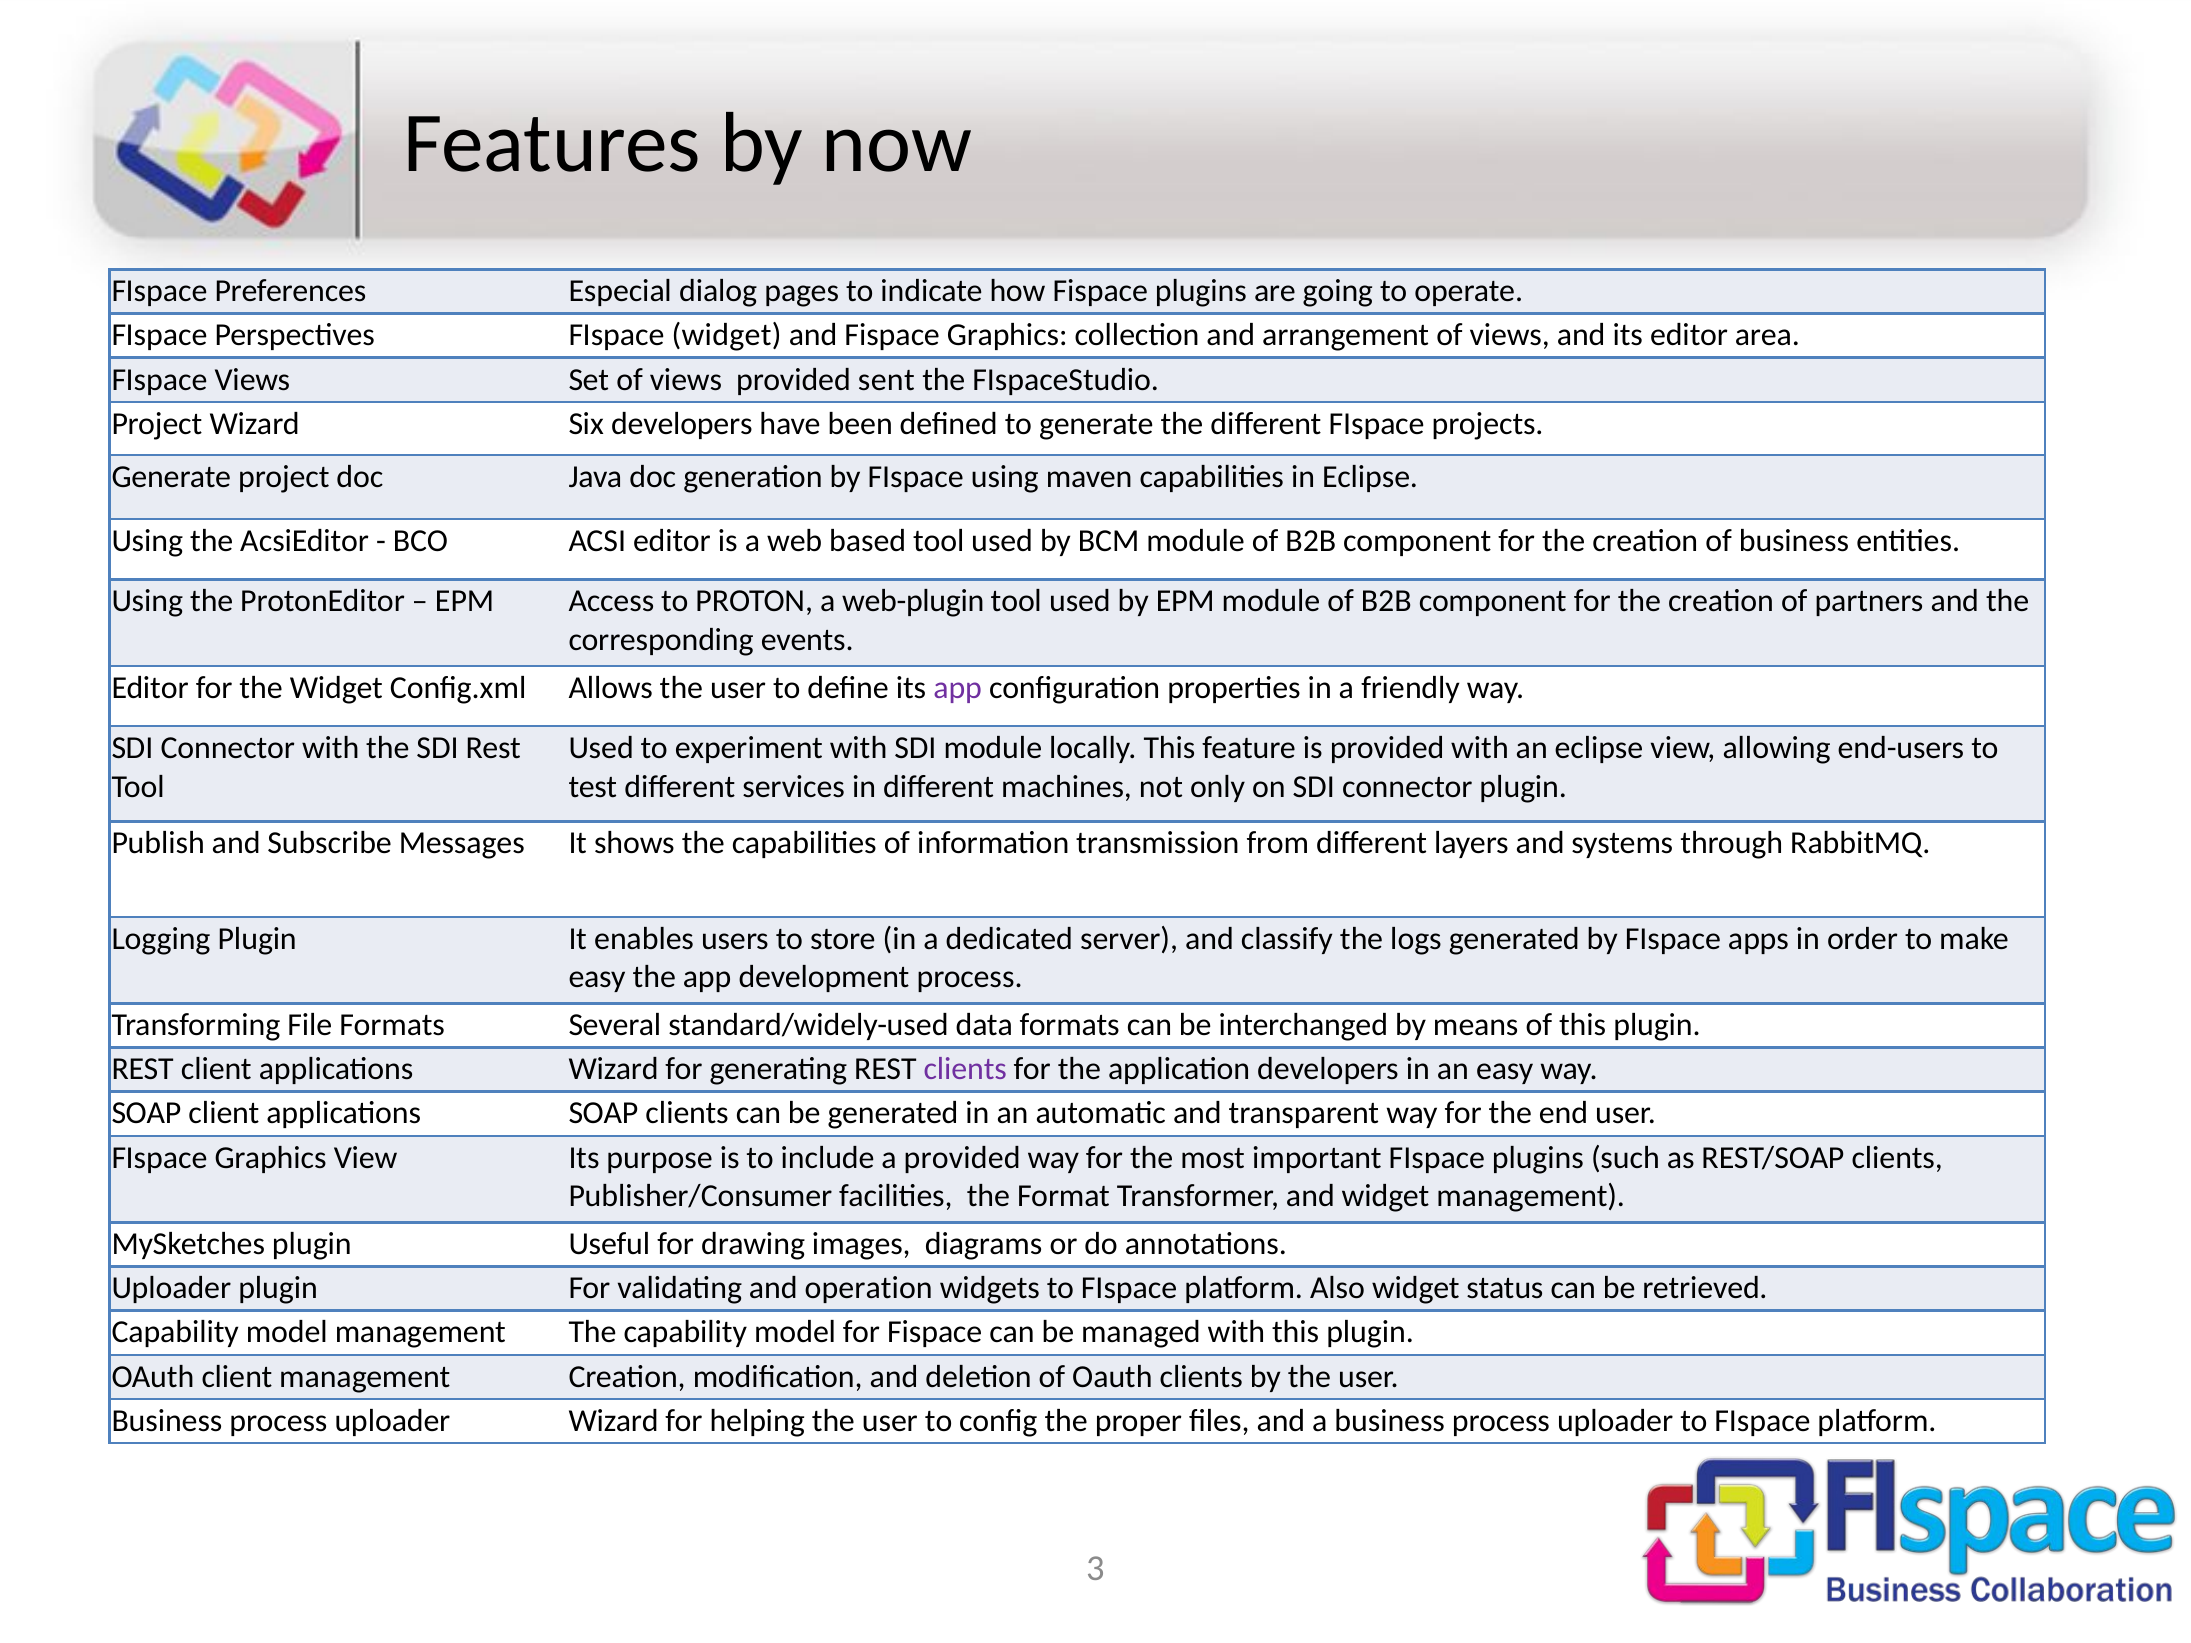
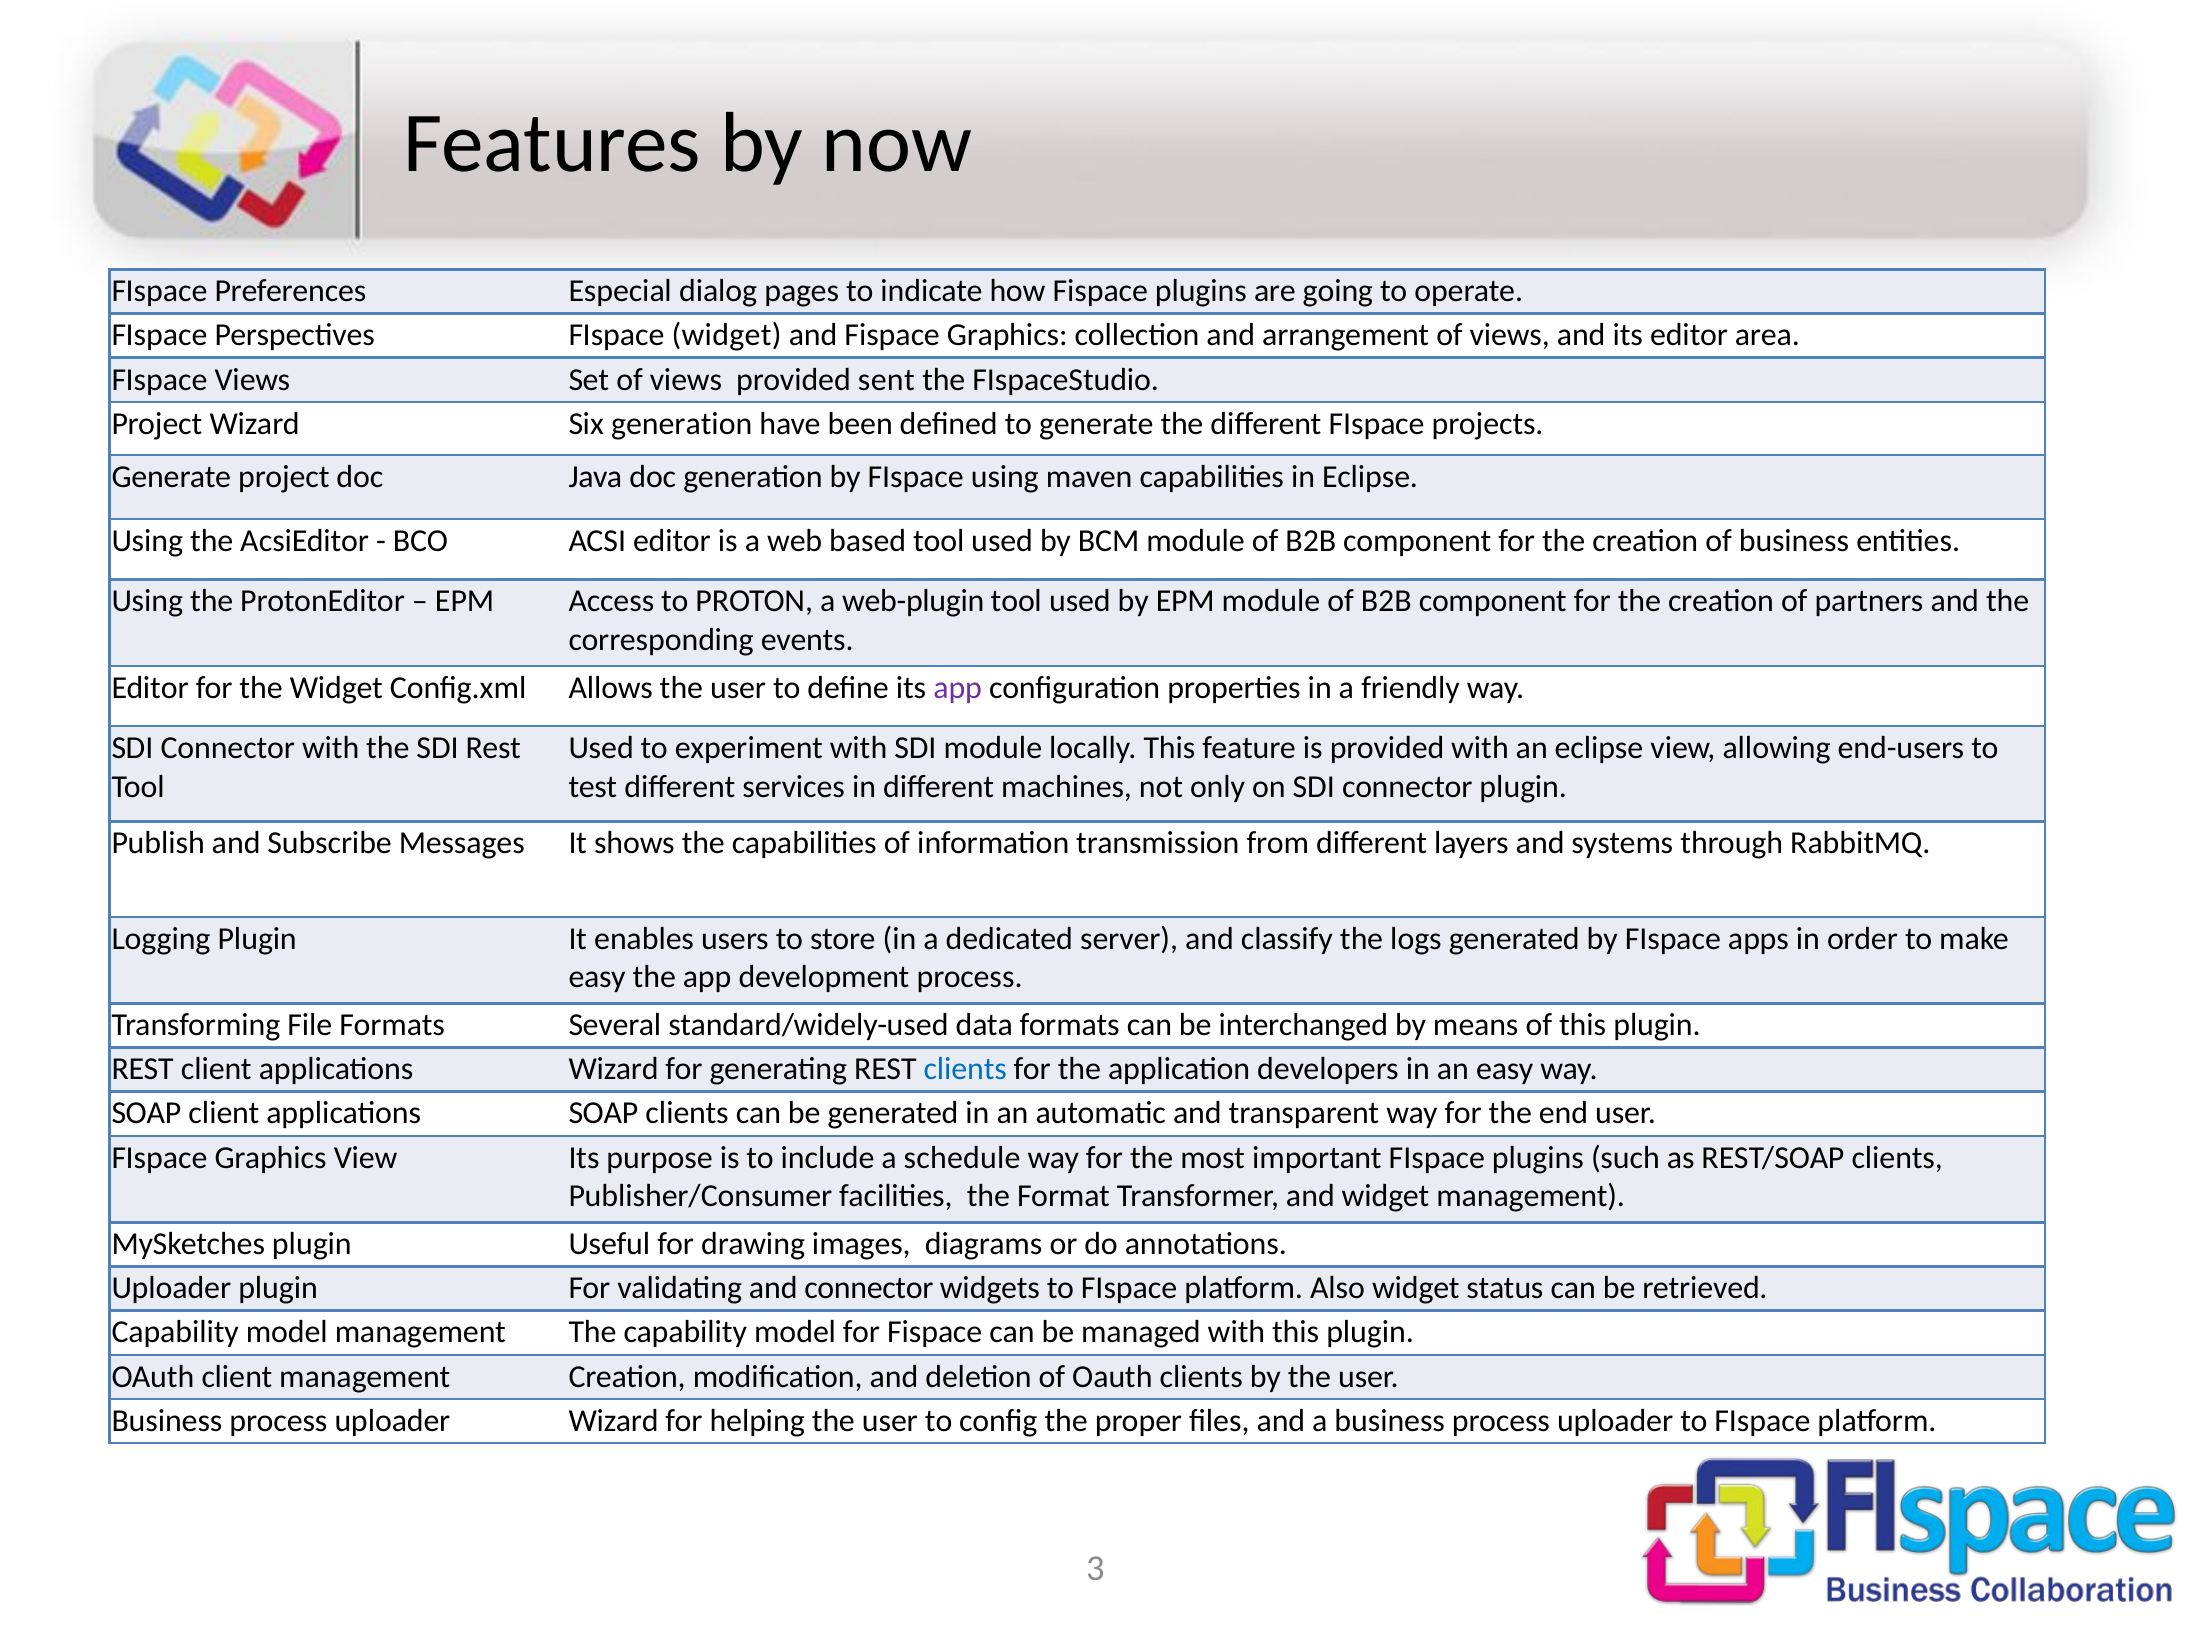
Six developers: developers -> generation
clients at (965, 1069) colour: purple -> blue
a provided: provided -> schedule
and operation: operation -> connector
